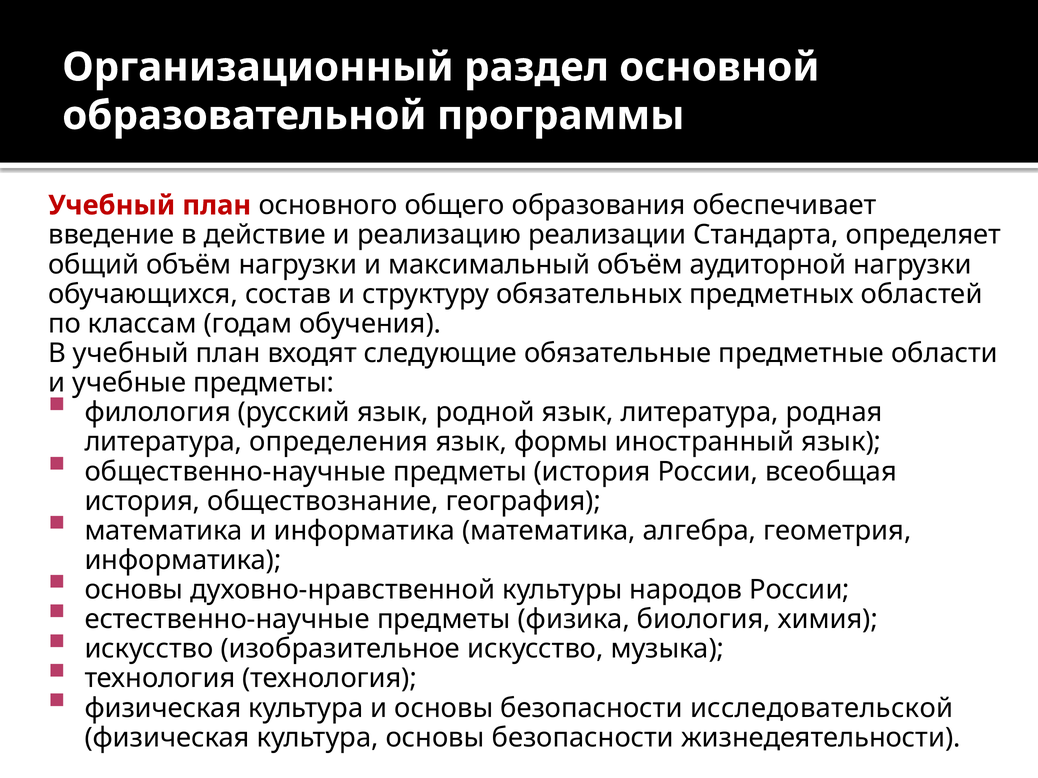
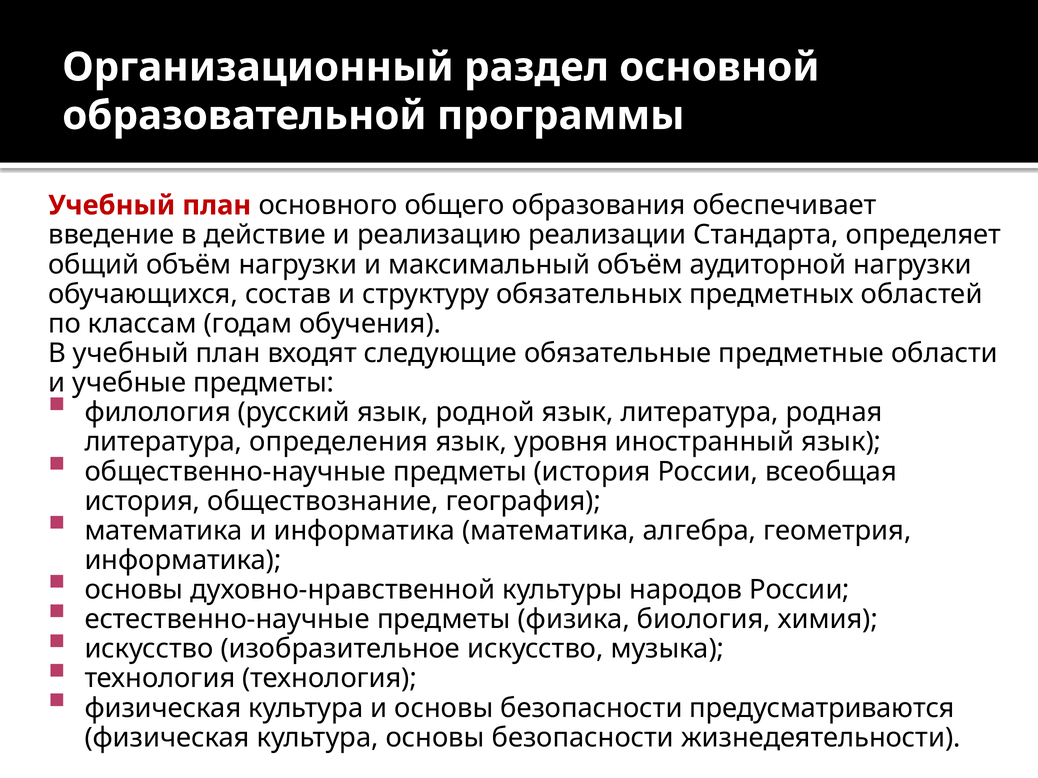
формы: формы -> уровня
исследовательской: исследовательской -> предусматриваются
